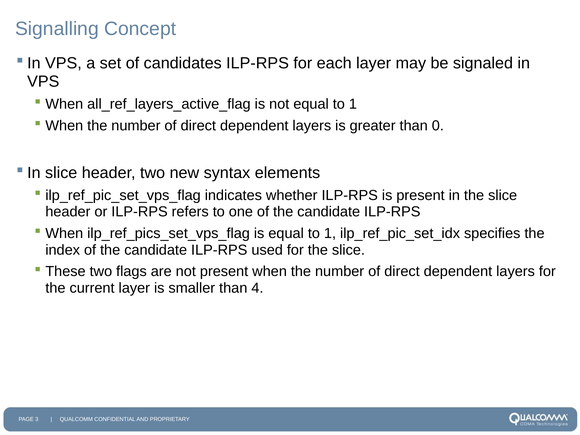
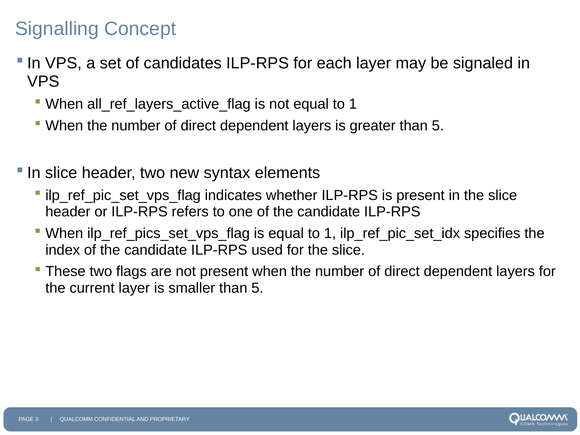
greater than 0: 0 -> 5
smaller than 4: 4 -> 5
